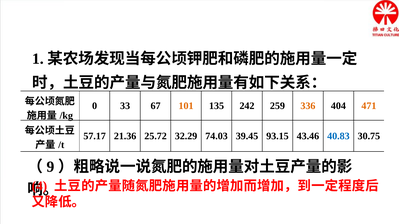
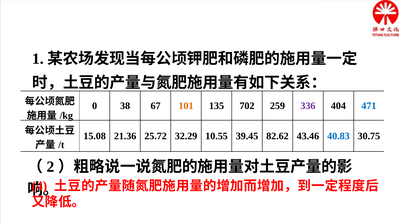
33: 33 -> 38
242: 242 -> 702
336 colour: orange -> purple
471 colour: orange -> blue
57.17: 57.17 -> 15.08
74.03: 74.03 -> 10.55
93.15: 93.15 -> 82.62
9: 9 -> 2
